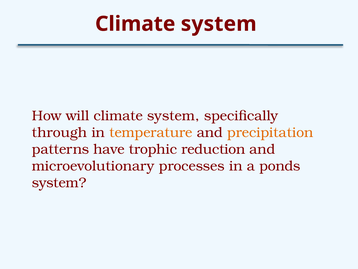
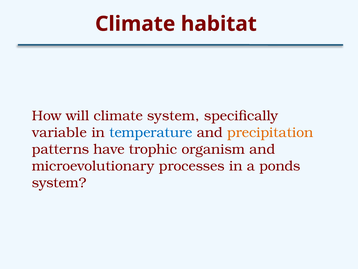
system at (219, 24): system -> habitat
through: through -> variable
temperature colour: orange -> blue
reduction: reduction -> organism
